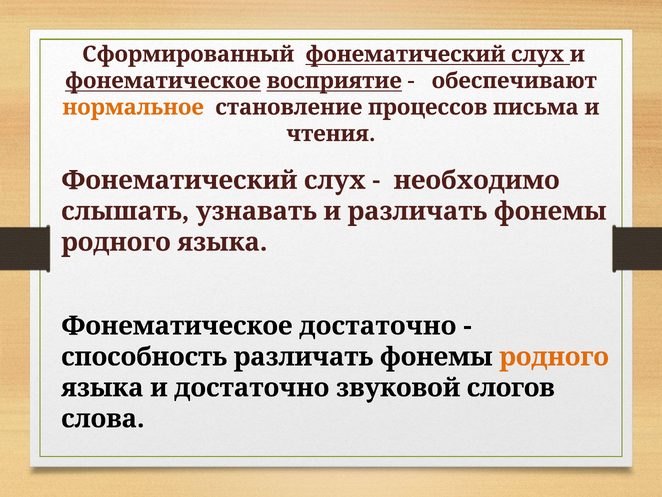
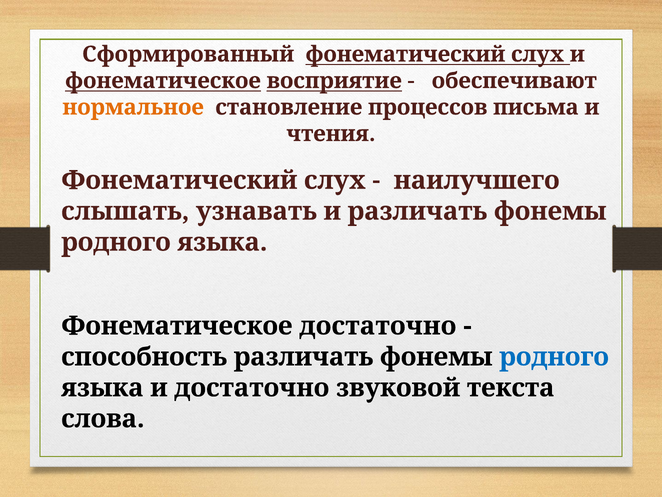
необходимо: необходимо -> наилучшего
родного at (554, 357) colour: orange -> blue
слогов: слогов -> текста
